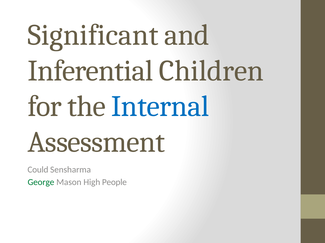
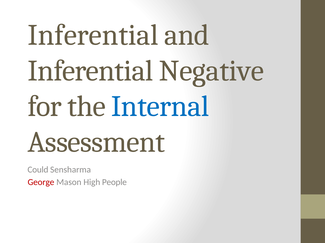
Significant at (93, 35): Significant -> Inferential
Children: Children -> Negative
George colour: green -> red
